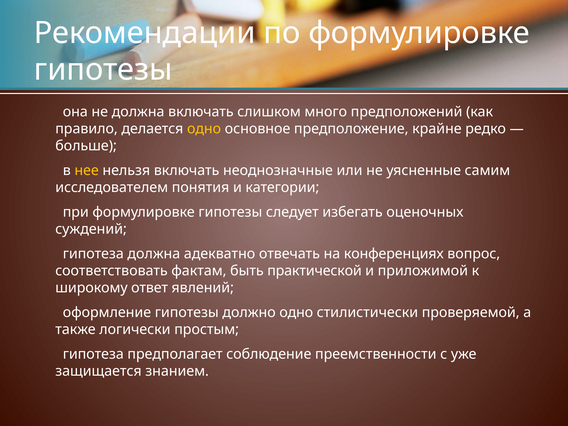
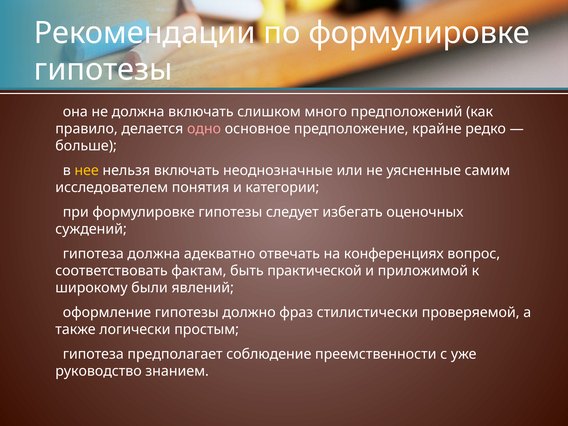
одно at (204, 129) colour: yellow -> pink
ответ: ответ -> были
должно одно: одно -> фраз
защищается: защищается -> руководство
